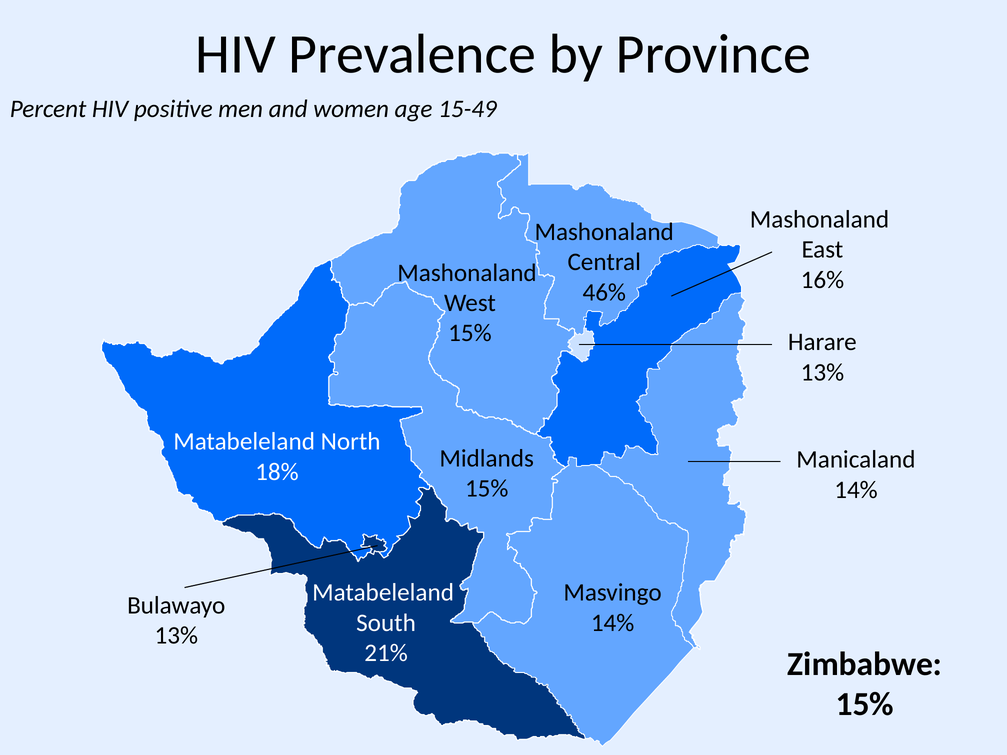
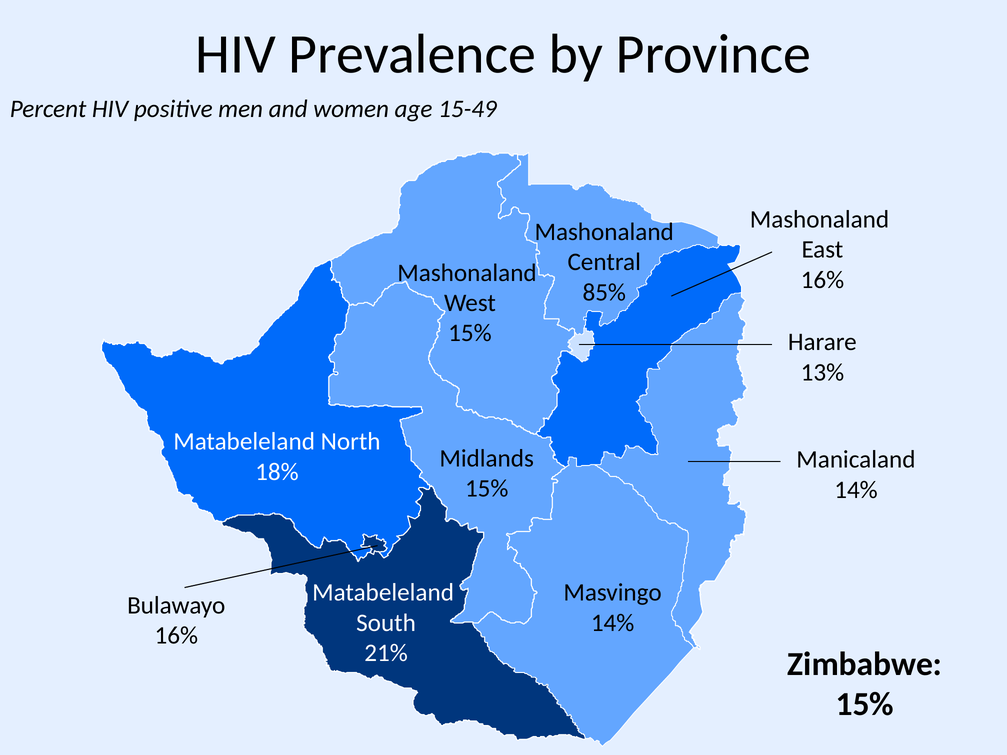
46%: 46% -> 85%
13% at (176, 636): 13% -> 16%
